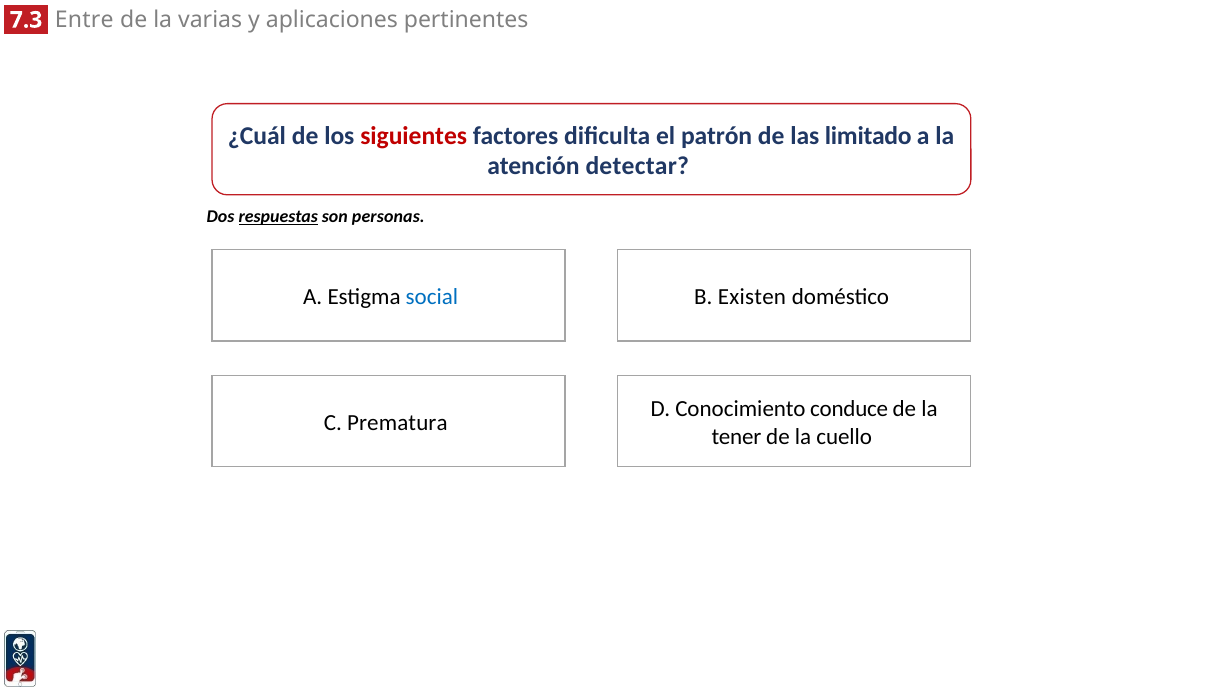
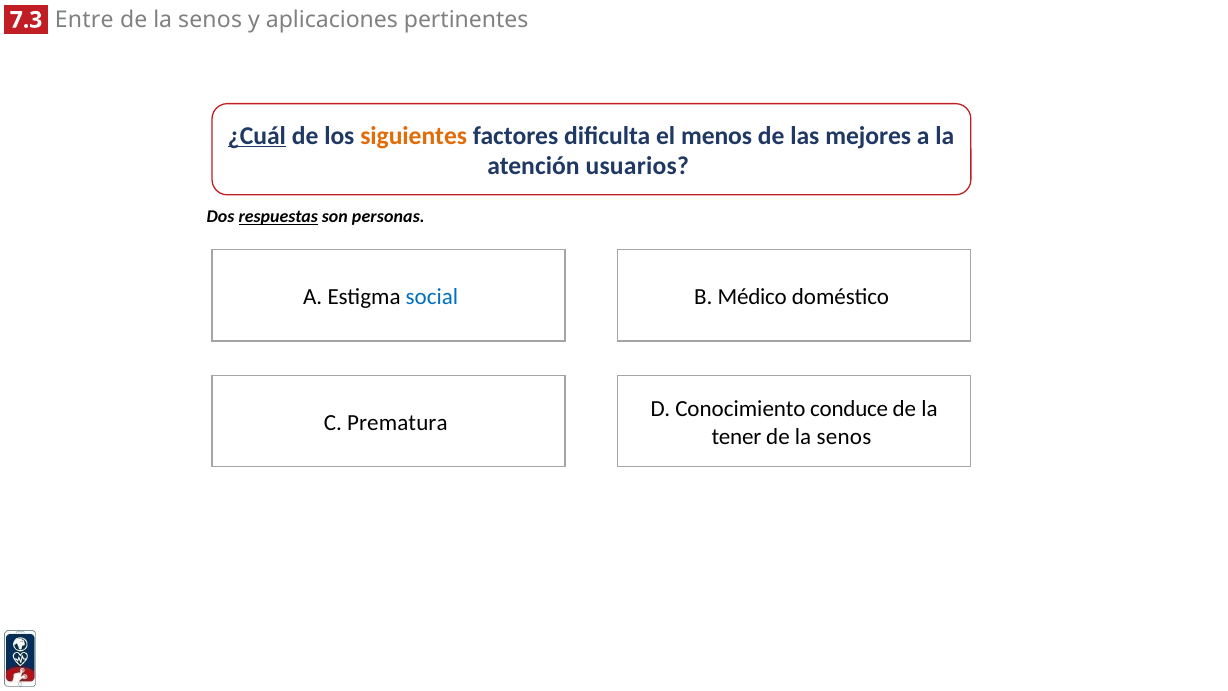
varias at (210, 20): varias -> senos
¿Cuál underline: none -> present
siguientes colour: red -> orange
patrón: patrón -> menos
limitado: limitado -> mejores
detectar: detectar -> usuarios
Existen: Existen -> Médico
cuello at (844, 436): cuello -> senos
